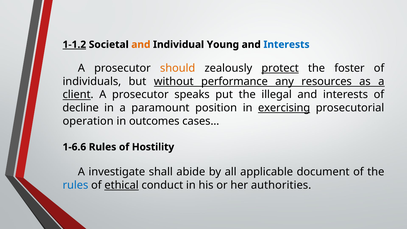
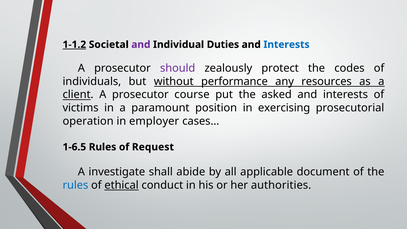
and at (141, 45) colour: orange -> purple
Young: Young -> Duties
should colour: orange -> purple
protect underline: present -> none
foster: foster -> codes
speaks: speaks -> course
illegal: illegal -> asked
decline: decline -> victims
exercising underline: present -> none
outcomes: outcomes -> employer
1-6.6: 1-6.6 -> 1-6.5
Hostility: Hostility -> Request
